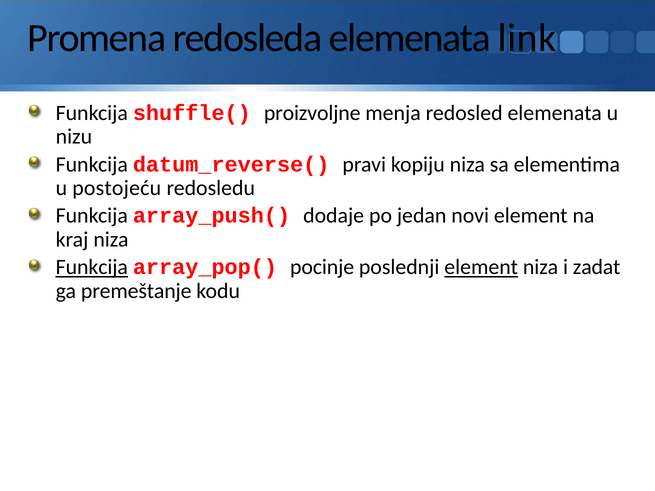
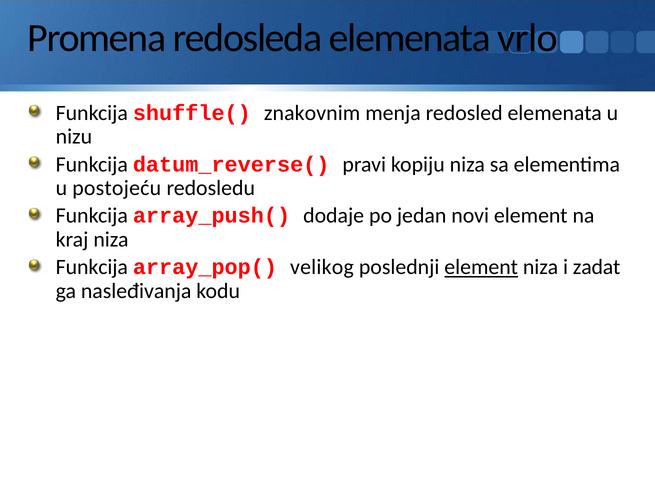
link: link -> vrlo
proizvoljne: proizvoljne -> znakovnim
Funkcija at (92, 267) underline: present -> none
pocinje: pocinje -> velikog
premeštanje: premeštanje -> nasleđivanja
